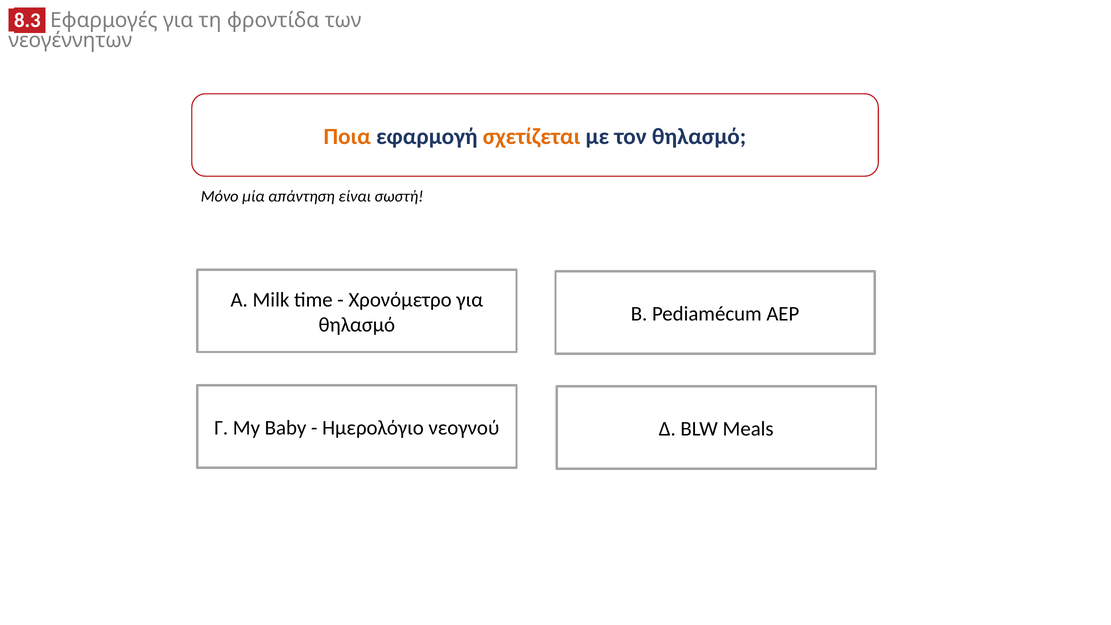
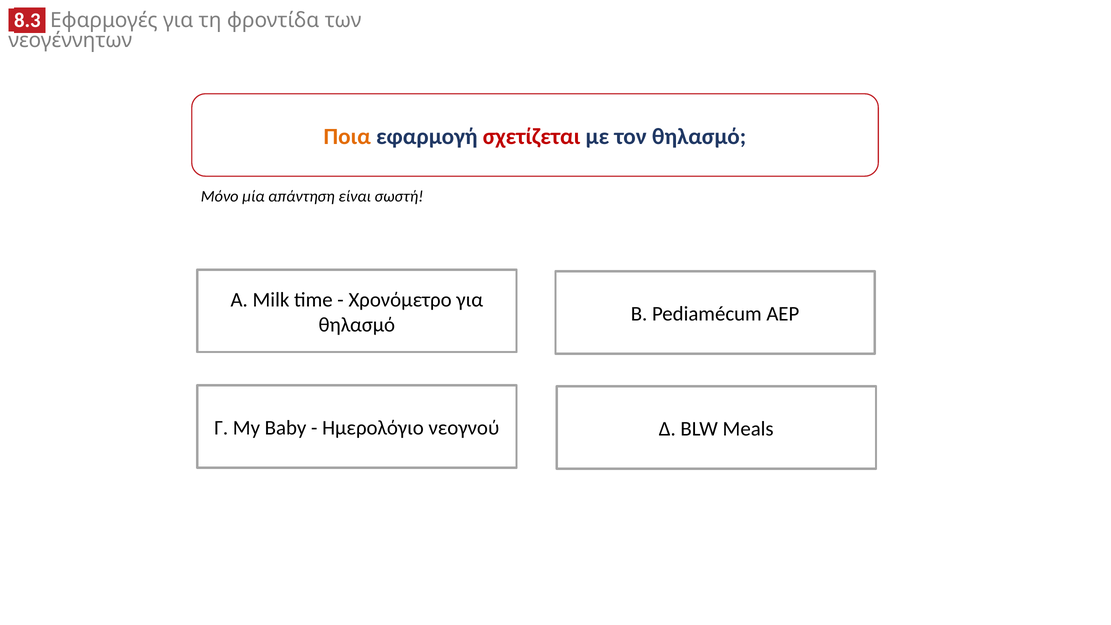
σχετίζεται colour: orange -> red
